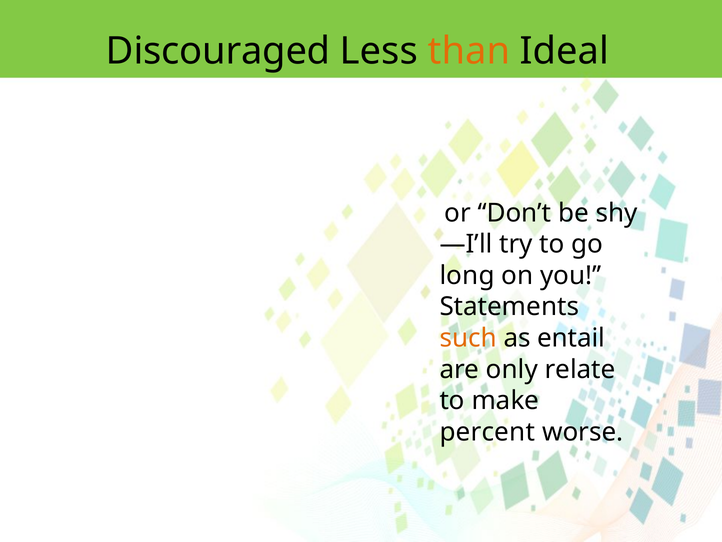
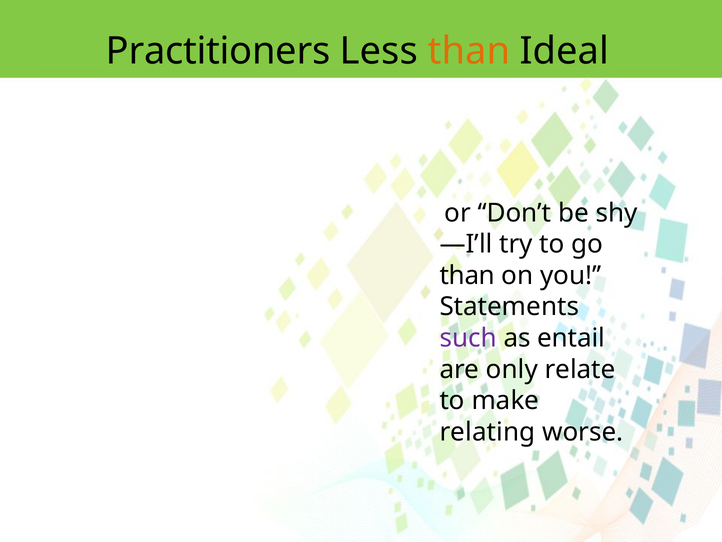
Discouraged: Discouraged -> Practitioners
long at (467, 275): long -> than
such colour: orange -> purple
percent: percent -> relating
